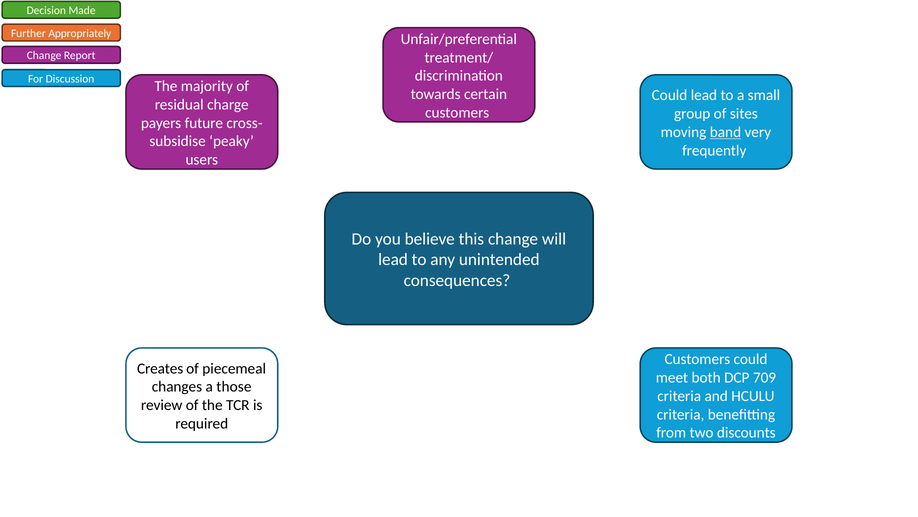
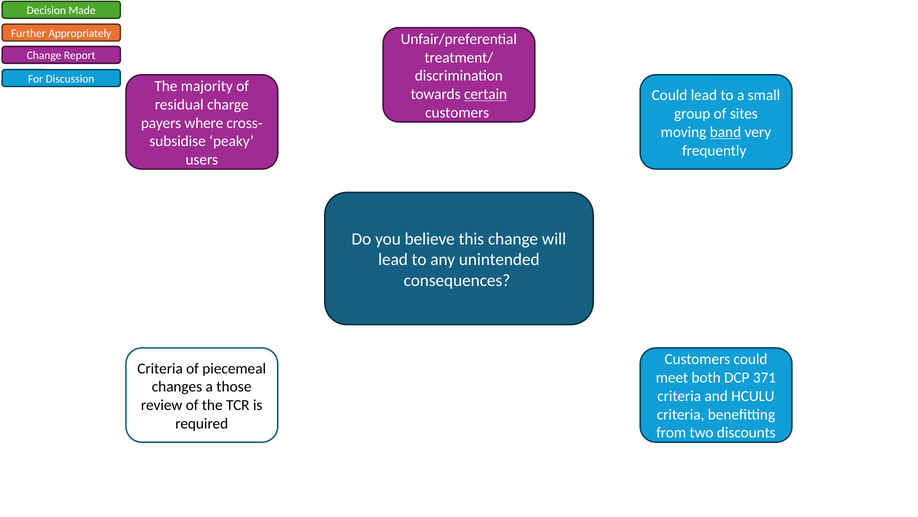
certain underline: none -> present
future: future -> where
Creates at (160, 368): Creates -> Criteria
709: 709 -> 371
